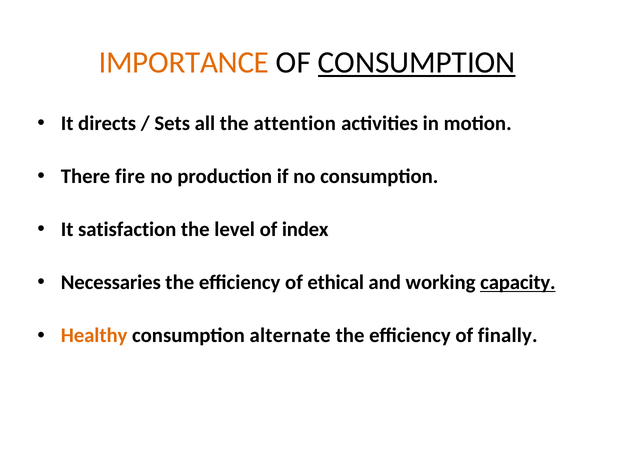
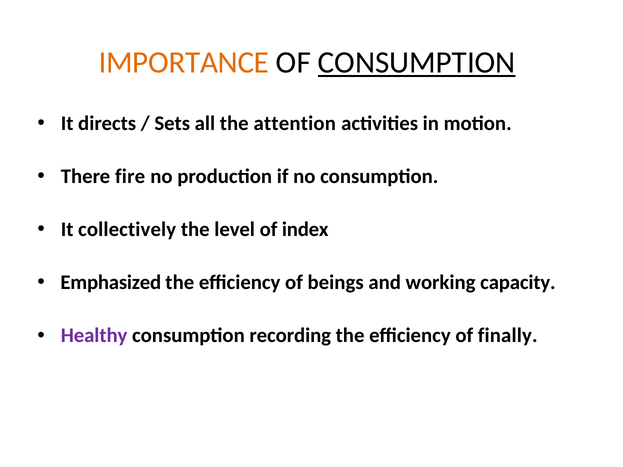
satisfaction: satisfaction -> collectively
Necessaries: Necessaries -> Emphasized
ethical: ethical -> beings
capacity underline: present -> none
Healthy colour: orange -> purple
alternate: alternate -> recording
